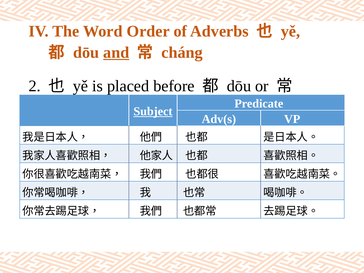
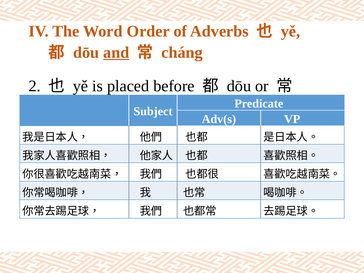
Subject underline: present -> none
